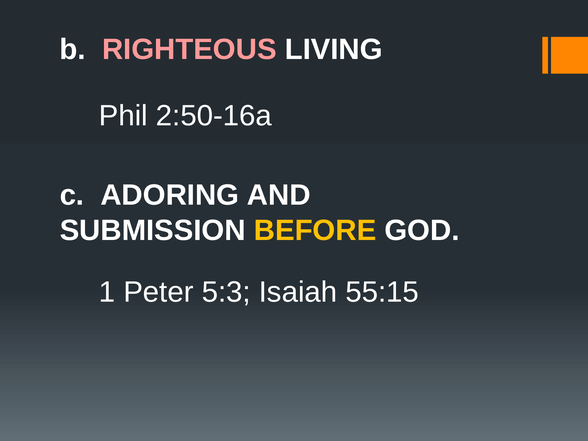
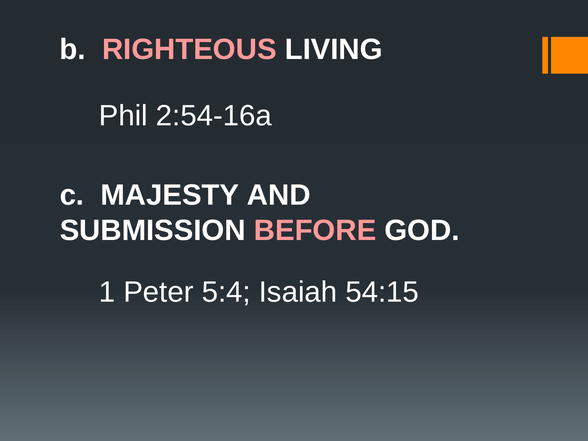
2:50-16a: 2:50-16a -> 2:54-16a
ADORING: ADORING -> MAJESTY
BEFORE colour: yellow -> pink
5:3: 5:3 -> 5:4
55:15: 55:15 -> 54:15
